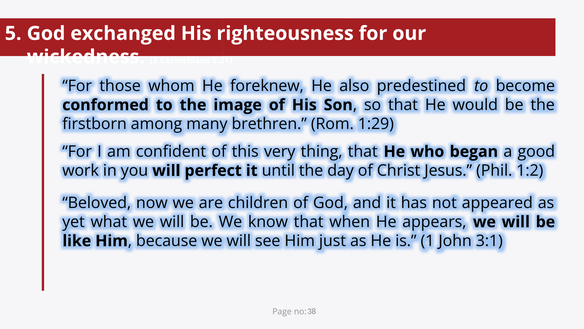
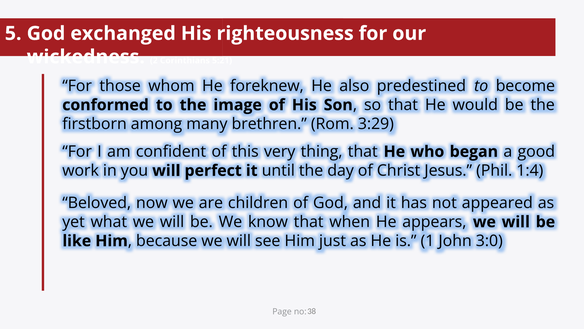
1:29: 1:29 -> 3:29
1:2: 1:2 -> 1:4
3:1: 3:1 -> 3:0
